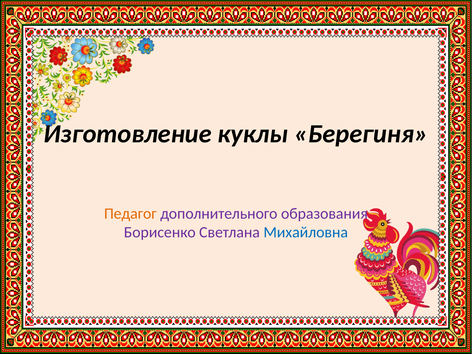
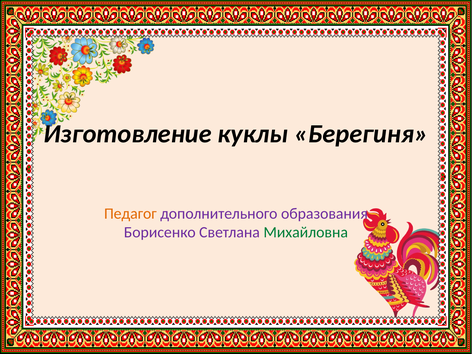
Михайловна colour: blue -> green
